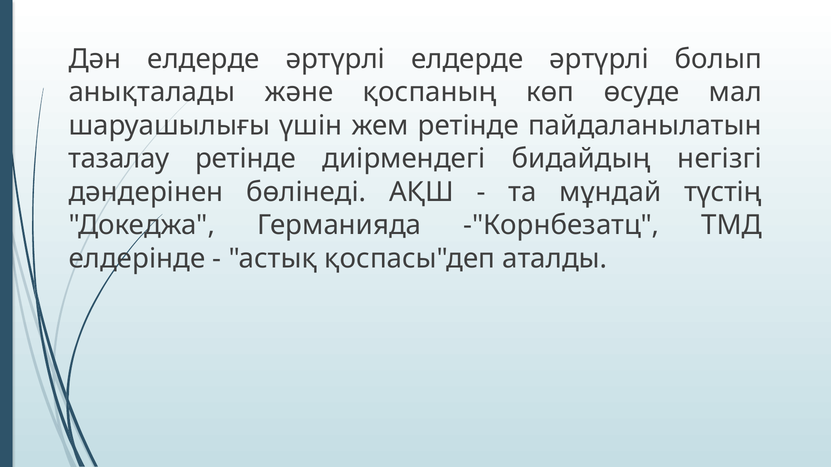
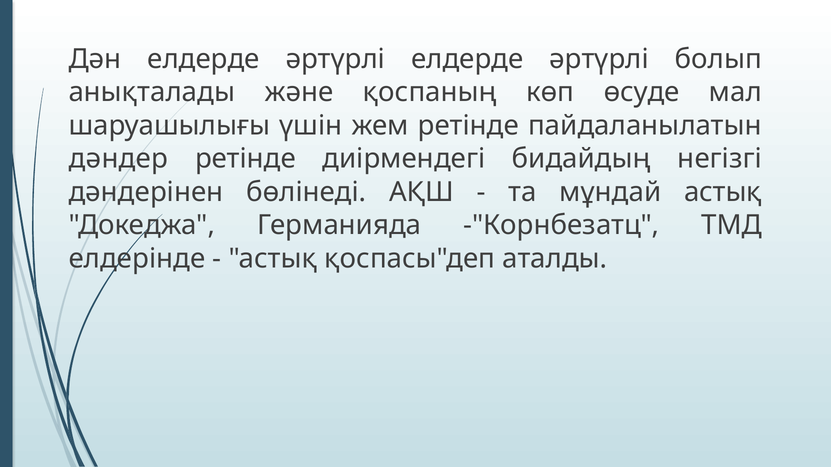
тазалау: тазалау -> дәндер
мұндай түстің: түстің -> астық
